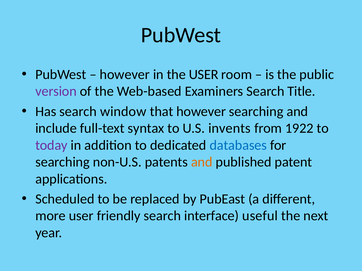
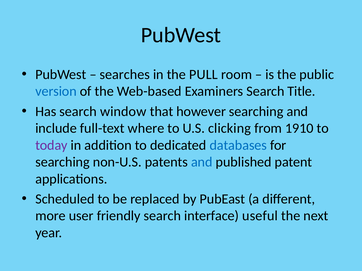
however at (125, 75): however -> searches
the USER: USER -> PULL
version colour: purple -> blue
syntax: syntax -> where
invents: invents -> clicking
1922: 1922 -> 1910
and at (202, 162) colour: orange -> blue
